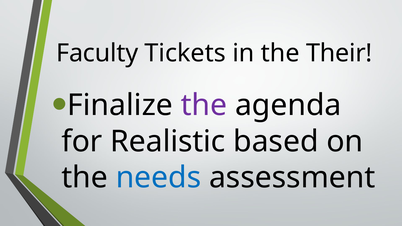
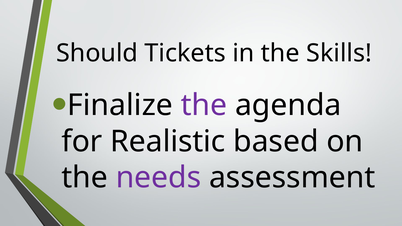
Faculty: Faculty -> Should
Their: Their -> Skills
needs colour: blue -> purple
